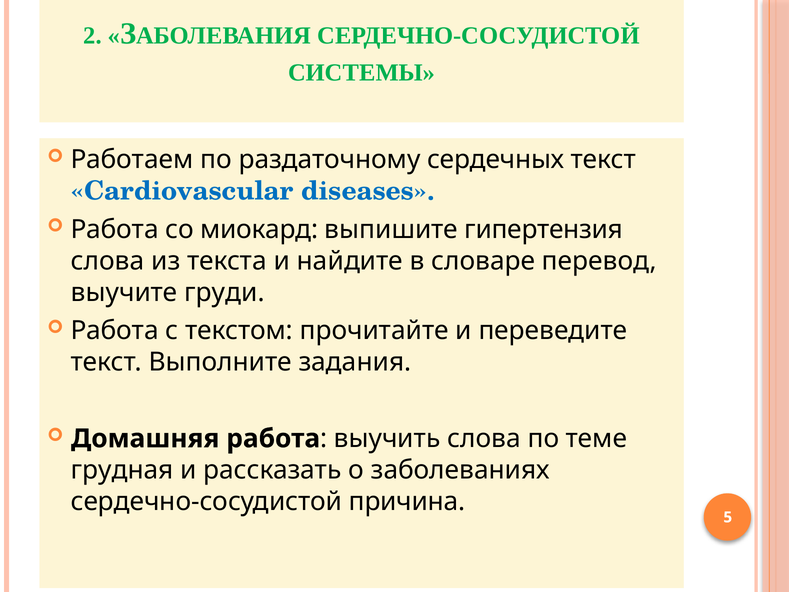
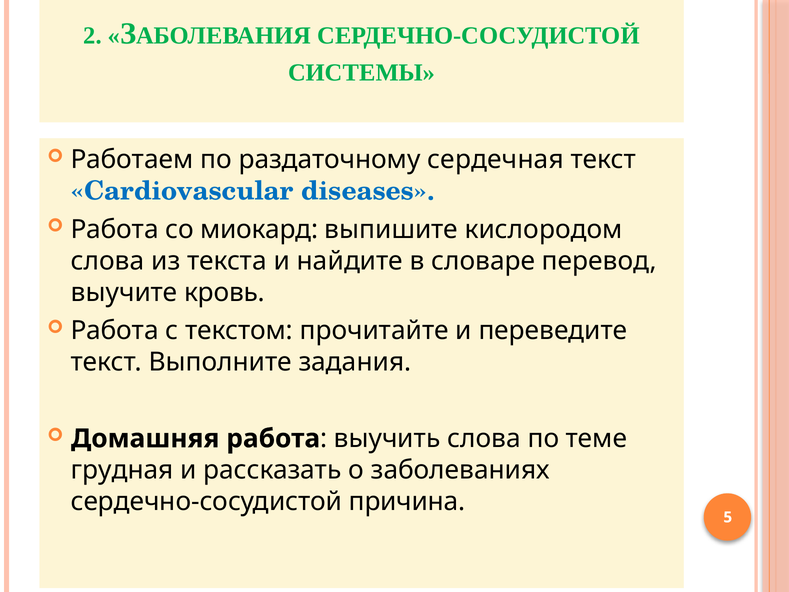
сердечных: сердечных -> сердечная
гипертензия: гипертензия -> кислородом
груди: груди -> кровь
